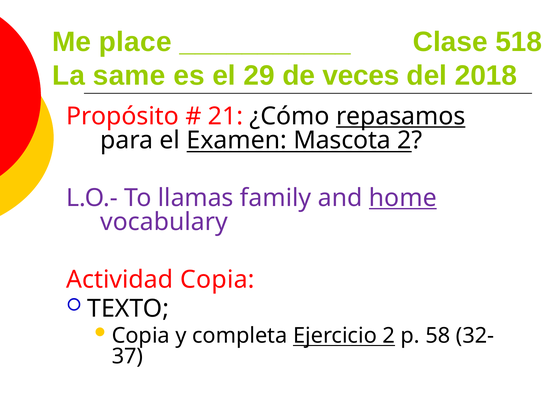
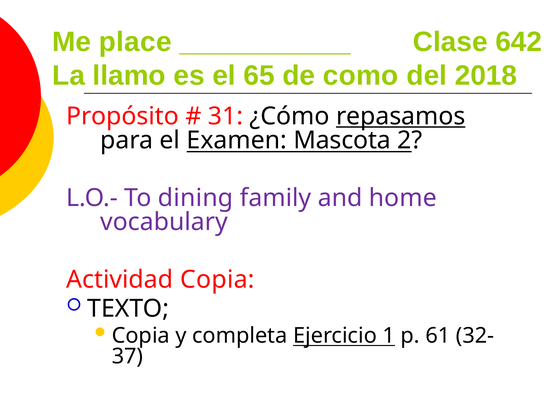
518: 518 -> 642
same: same -> llamo
29: 29 -> 65
veces: veces -> como
21: 21 -> 31
llamas: llamas -> dining
home underline: present -> none
Ejercicio 2: 2 -> 1
58: 58 -> 61
